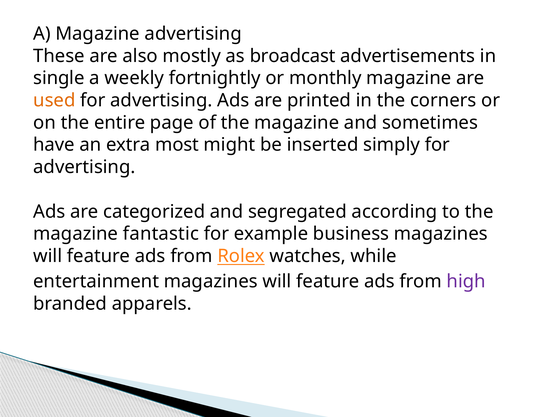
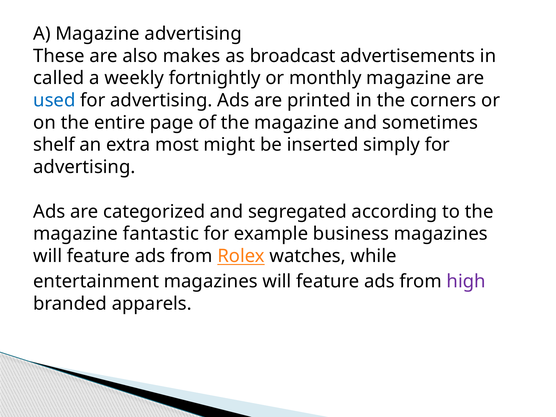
mostly: mostly -> makes
single: single -> called
used colour: orange -> blue
have: have -> shelf
